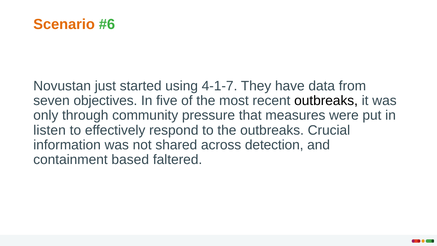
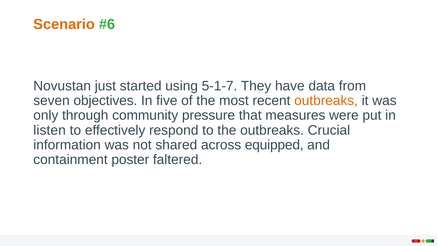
4-1-7: 4-1-7 -> 5-1-7
outbreaks at (326, 101) colour: black -> orange
detection: detection -> equipped
based: based -> poster
